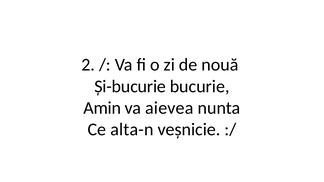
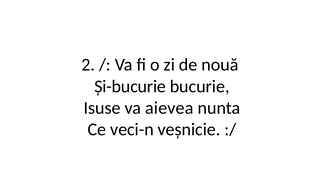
Amin: Amin -> Isuse
alta-n: alta-n -> veci-n
